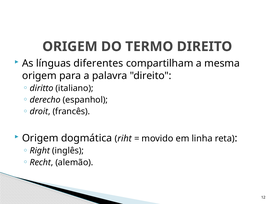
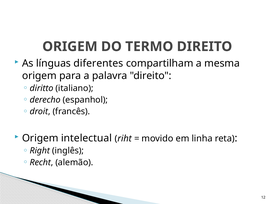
dogmática: dogmática -> intelectual
